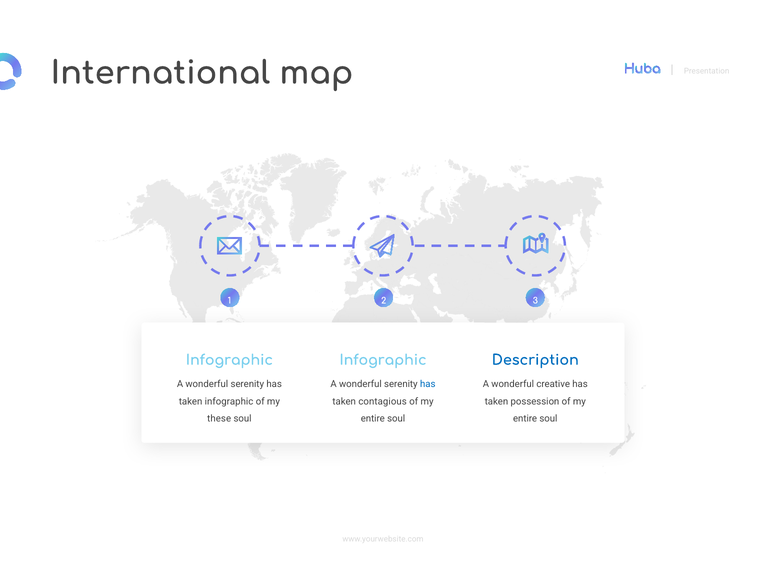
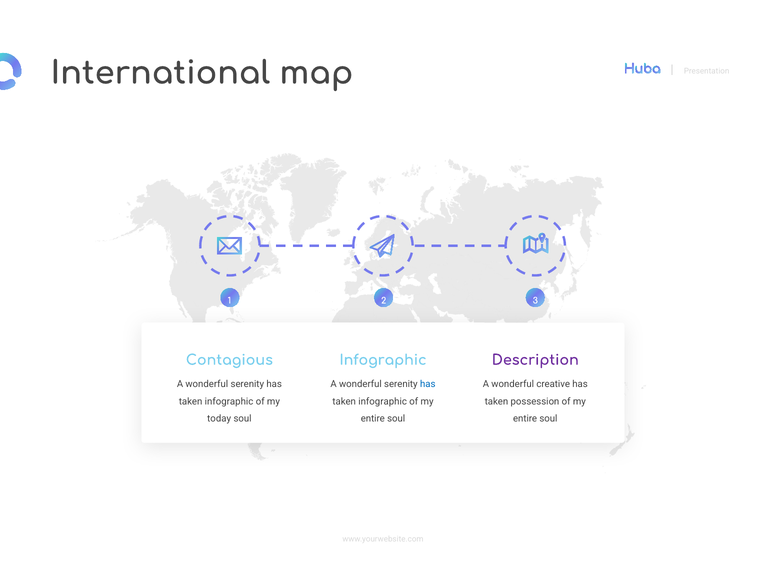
Infographic at (229, 360): Infographic -> Contagious
Description colour: blue -> purple
contagious at (383, 401): contagious -> infographic
these: these -> today
